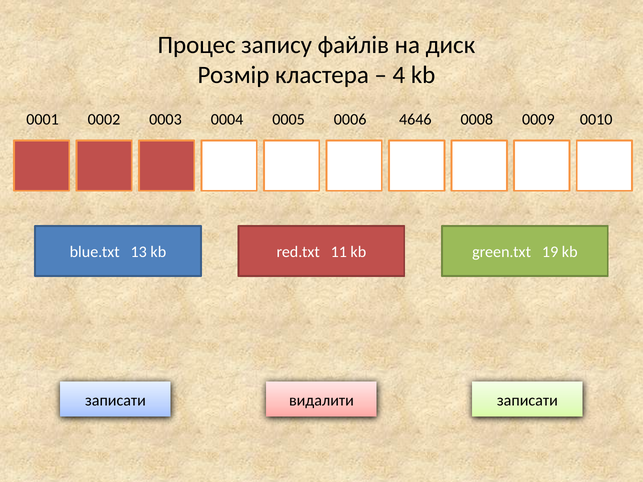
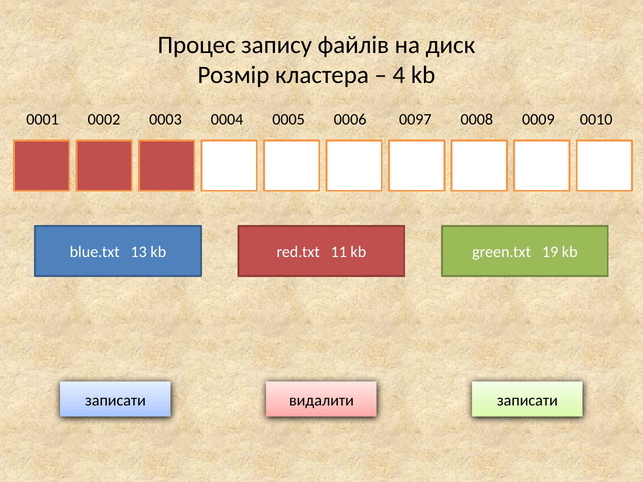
4646: 4646 -> 0097
